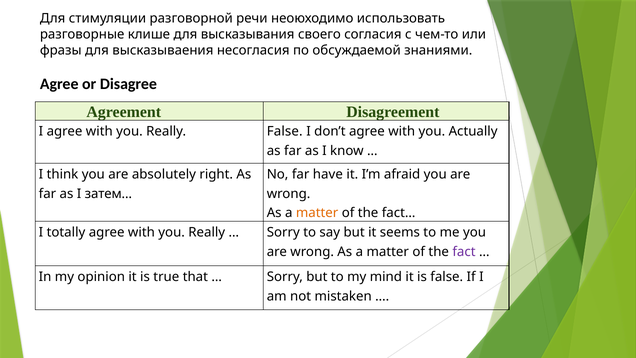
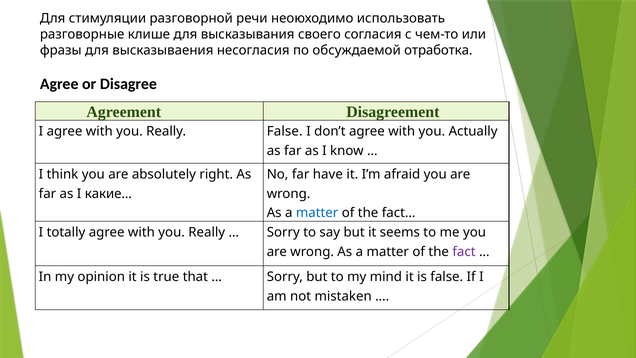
знаниями: знаниями -> отработка
затем…: затем… -> какие…
matter at (317, 213) colour: orange -> blue
